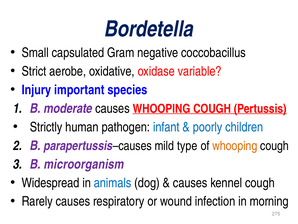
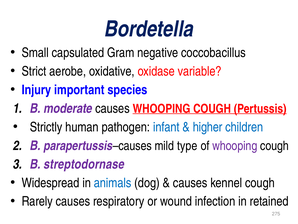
poorly: poorly -> higher
whooping at (235, 145) colour: orange -> purple
microorganism: microorganism -> streptodornase
morning: morning -> retained
